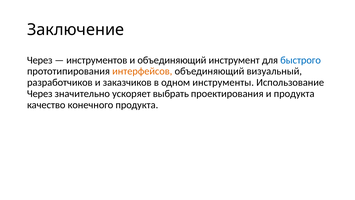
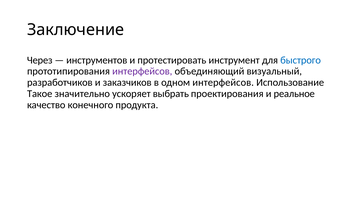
и объединяющий: объединяющий -> протестировать
интерфейсов at (142, 71) colour: orange -> purple
одном инструменты: инструменты -> интерфейсов
Через at (40, 94): Через -> Такое
и продукта: продукта -> реальное
